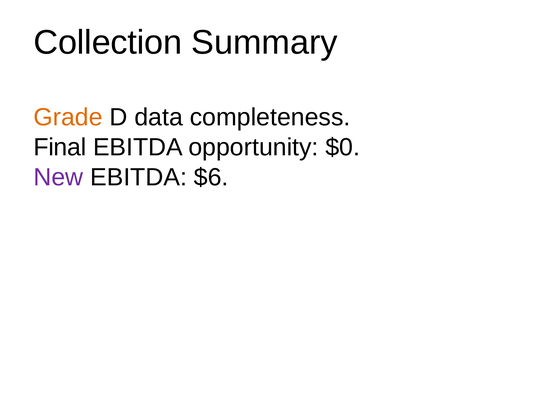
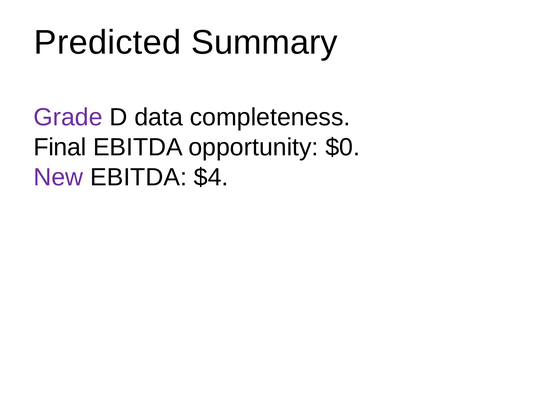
Collection: Collection -> Predicted
Grade colour: orange -> purple
$6: $6 -> $4
